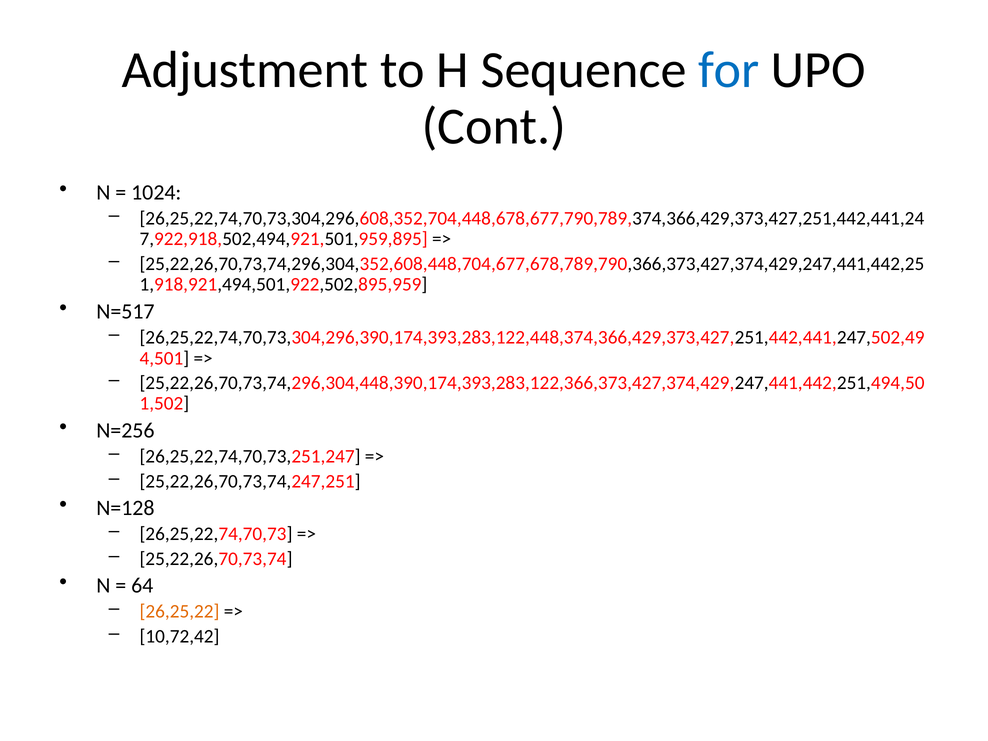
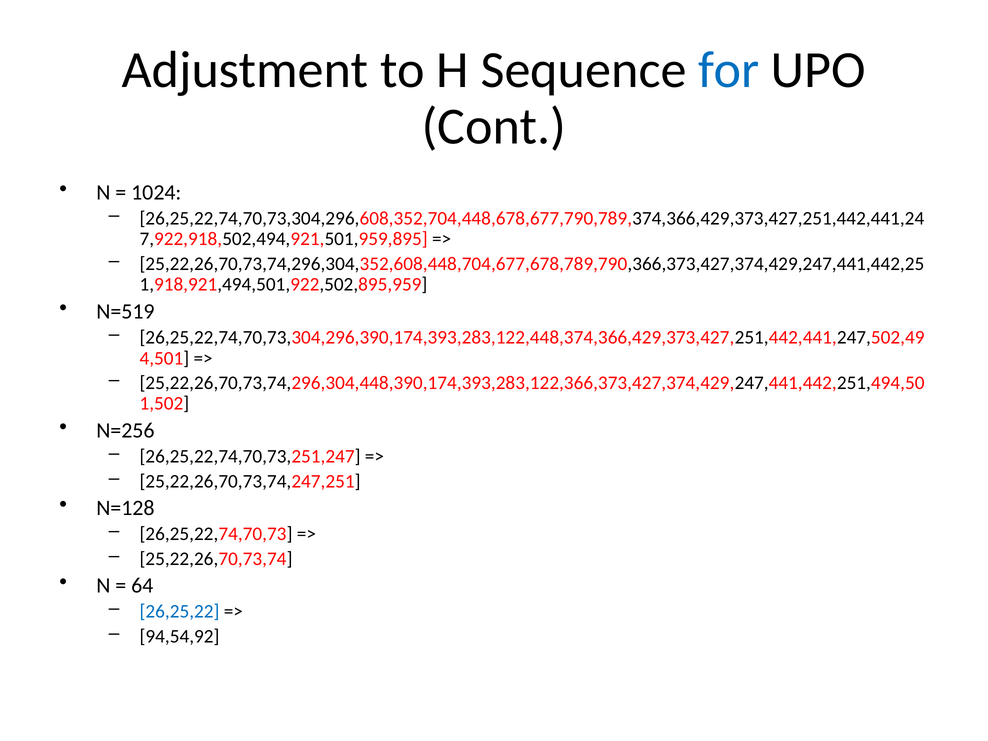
N=517: N=517 -> N=519
26,25,22 colour: orange -> blue
10,72,42: 10,72,42 -> 94,54,92
